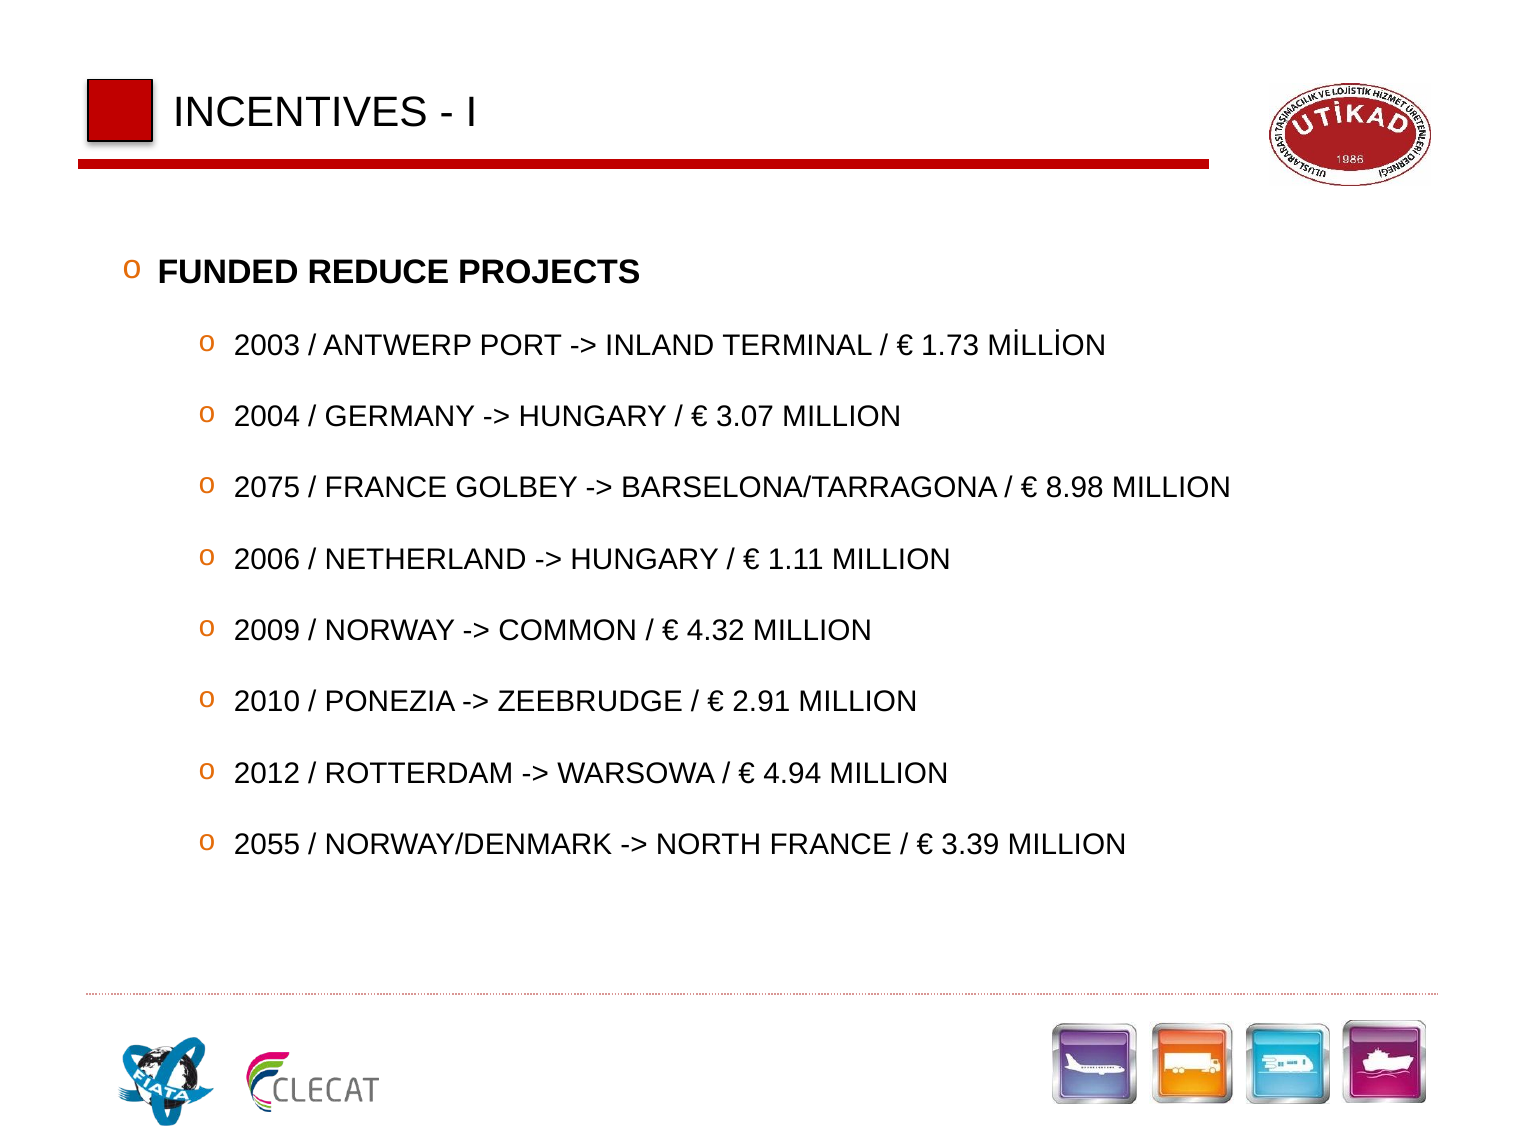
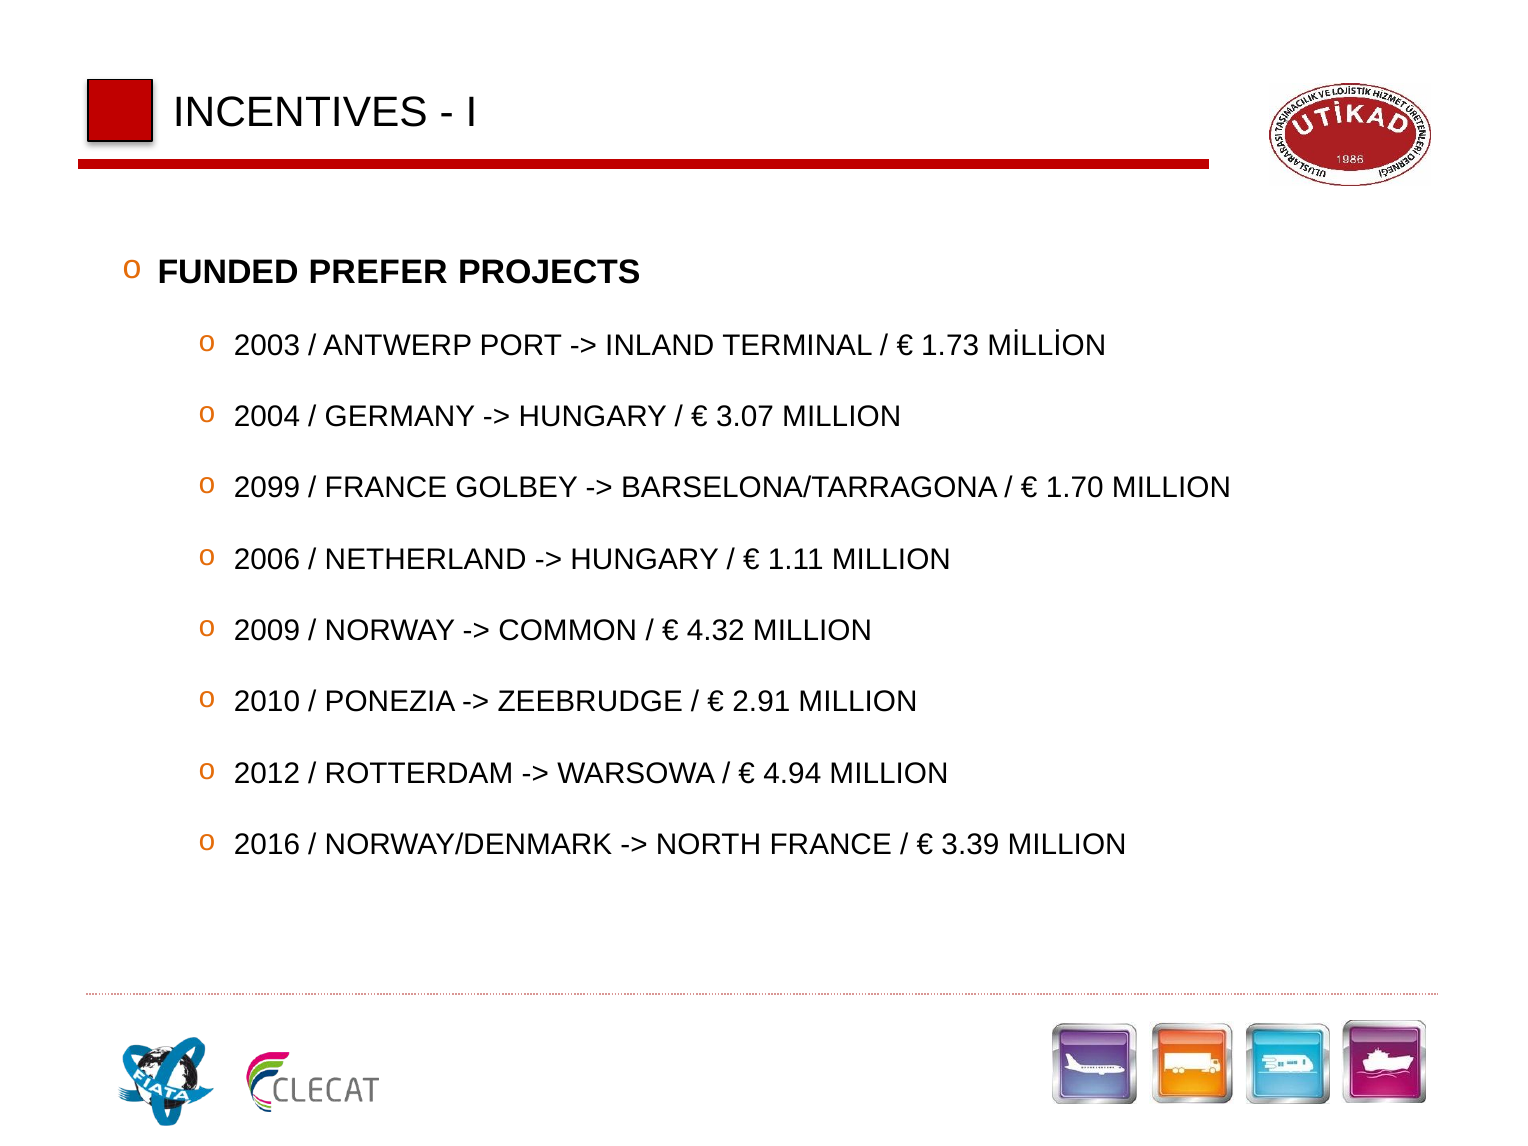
REDUCE: REDUCE -> PREFER
2075: 2075 -> 2099
8.98: 8.98 -> 1.70
2055: 2055 -> 2016
